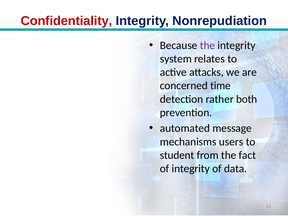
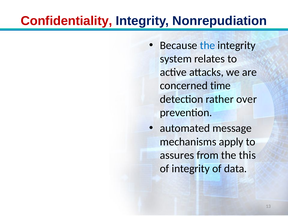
the at (207, 45) colour: purple -> blue
both: both -> over
users: users -> apply
student: student -> assures
fact: fact -> this
